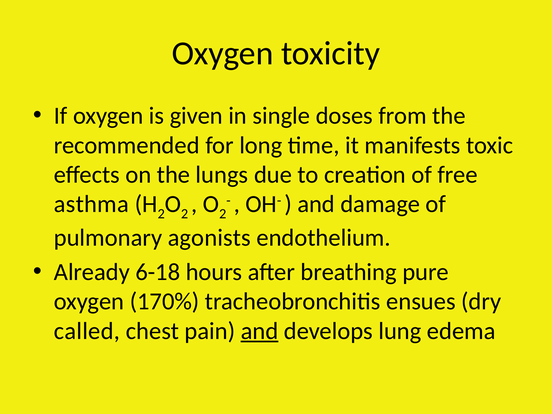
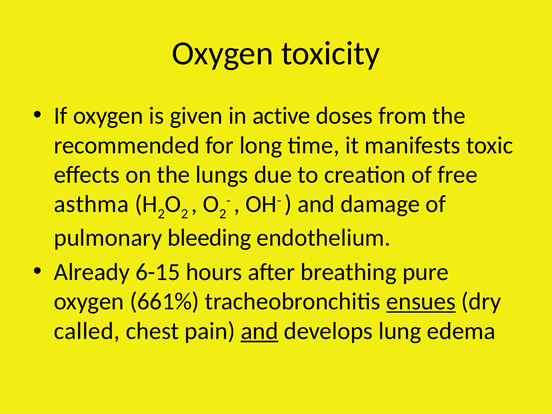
single: single -> active
agonists: agonists -> bleeding
6-18: 6-18 -> 6-15
170%: 170% -> 661%
ensues underline: none -> present
